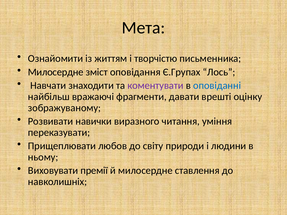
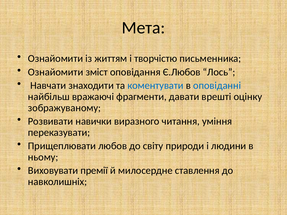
Милосердне at (56, 72): Милосердне -> Ознайомити
Є.Групах: Є.Групах -> Є.Любов
коментувати colour: purple -> blue
